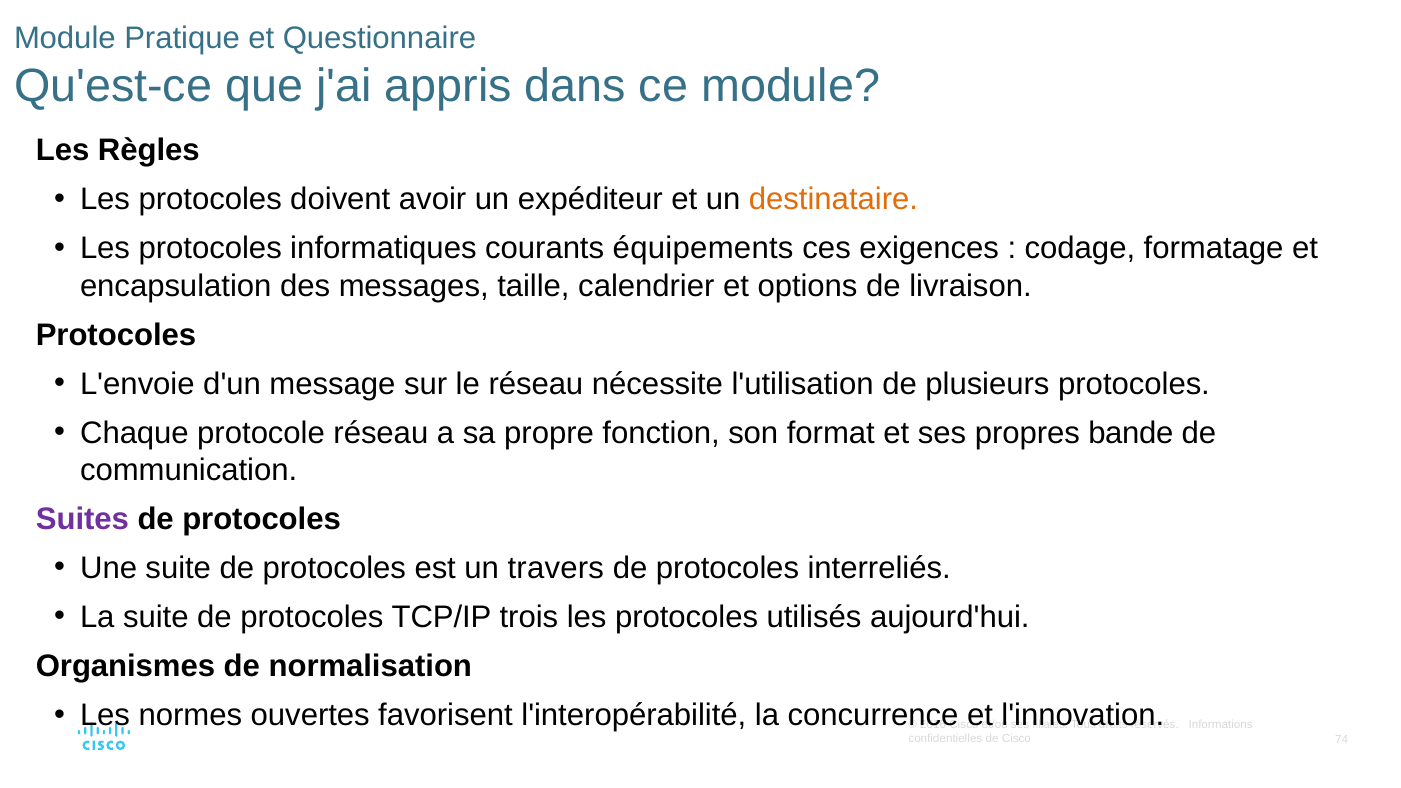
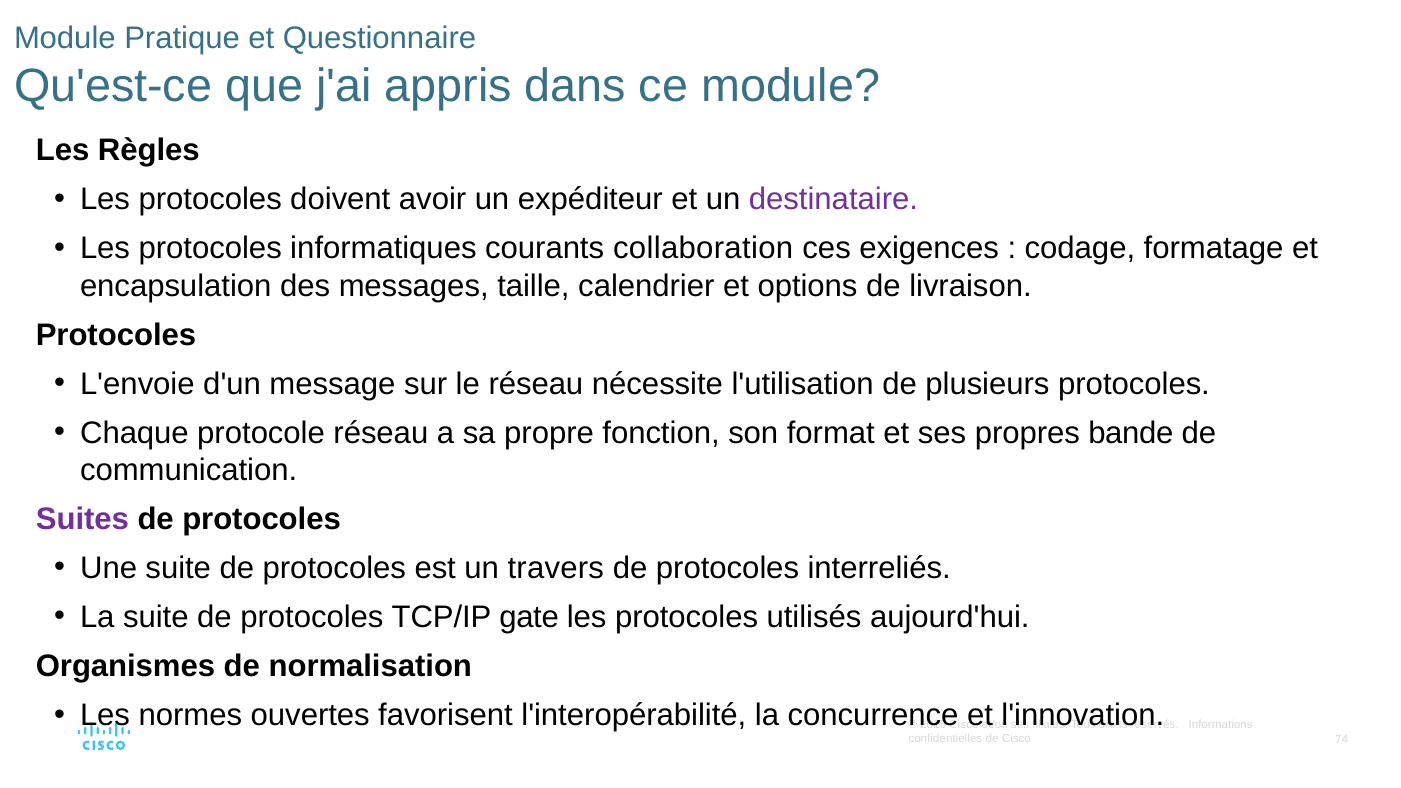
destinataire colour: orange -> purple
équipements: équipements -> collaboration
trois: trois -> gate
